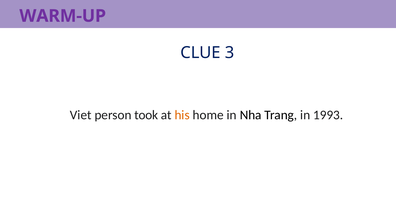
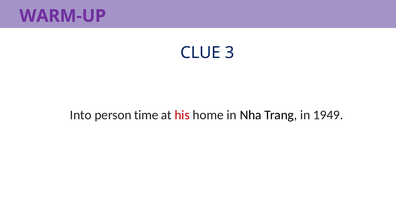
Viet: Viet -> Into
took: took -> time
his colour: orange -> red
1993: 1993 -> 1949
